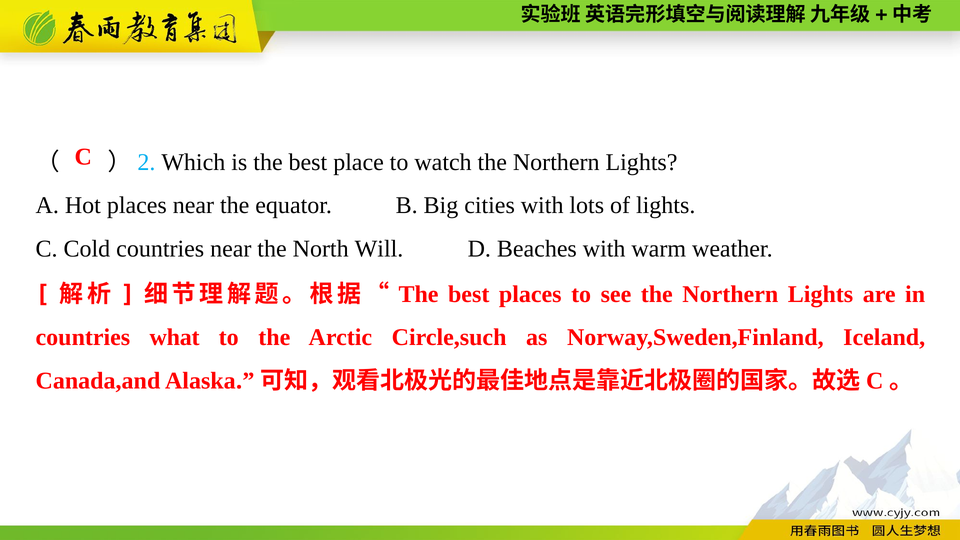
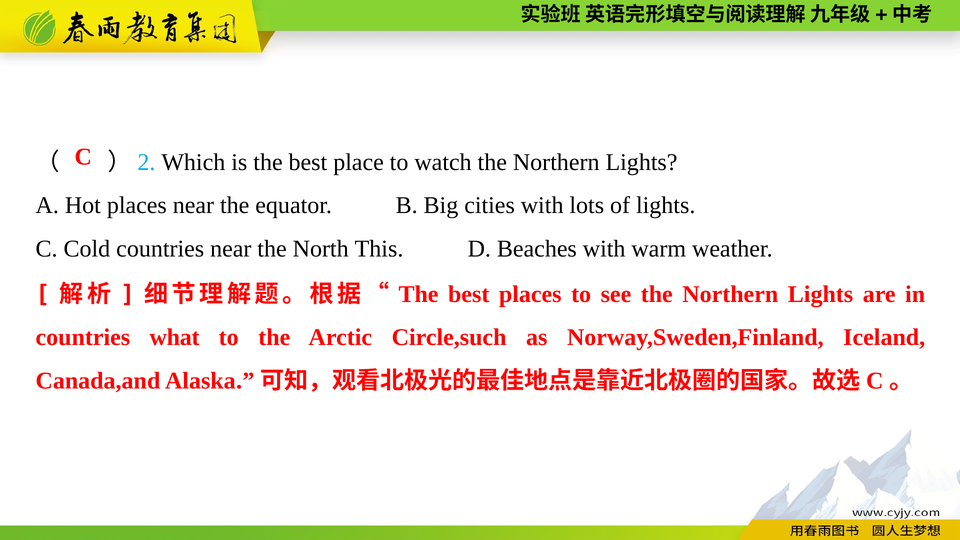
Will: Will -> This
